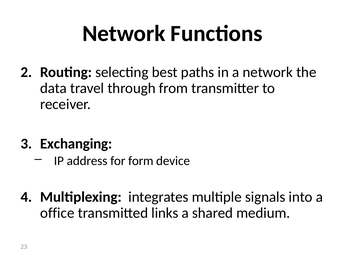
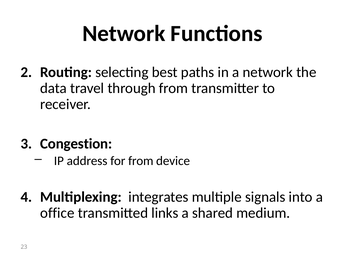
Exchanging: Exchanging -> Congestion
for form: form -> from
